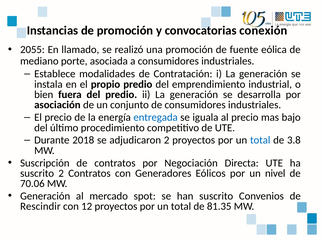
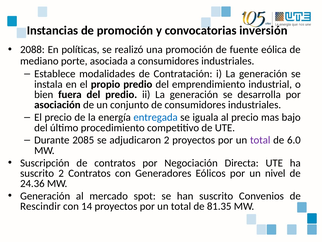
conexión: conexión -> inversión
2055: 2055 -> 2088
llamado: llamado -> políticas
2018: 2018 -> 2085
total at (260, 140) colour: blue -> purple
3.8: 3.8 -> 6.0
70.06: 70.06 -> 24.36
12: 12 -> 14
